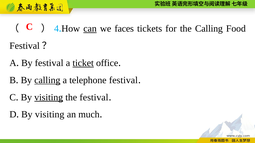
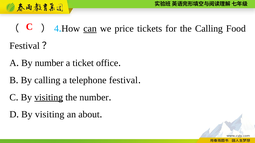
faces: faces -> price
By festival: festival -> number
ticket underline: present -> none
calling at (47, 80) underline: present -> none
the festival: festival -> number
much: much -> about
